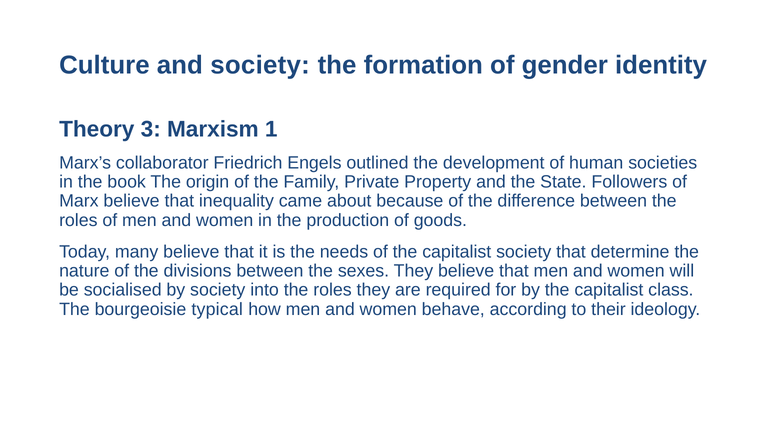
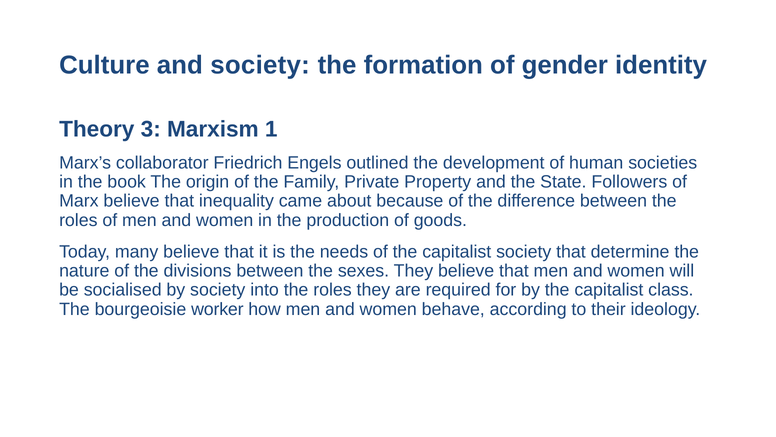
typical: typical -> worker
